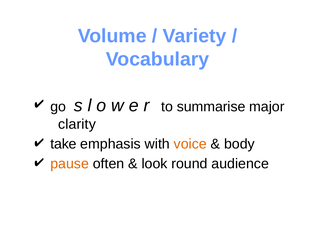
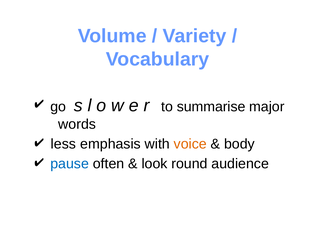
clarity: clarity -> words
take: take -> less
pause colour: orange -> blue
